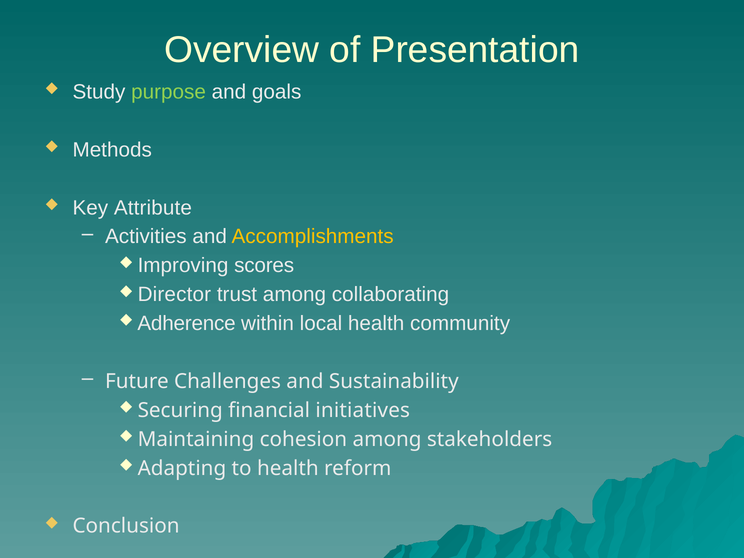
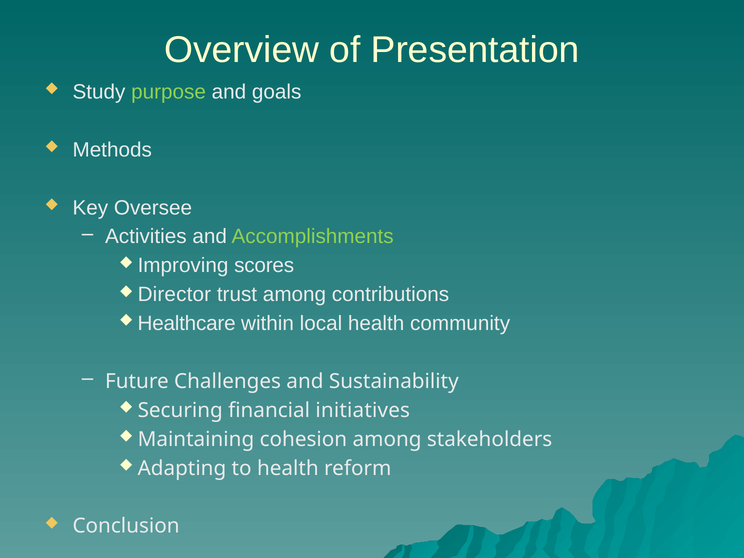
Attribute: Attribute -> Oversee
Accomplishments colour: yellow -> light green
collaborating: collaborating -> contributions
Adherence: Adherence -> Healthcare
